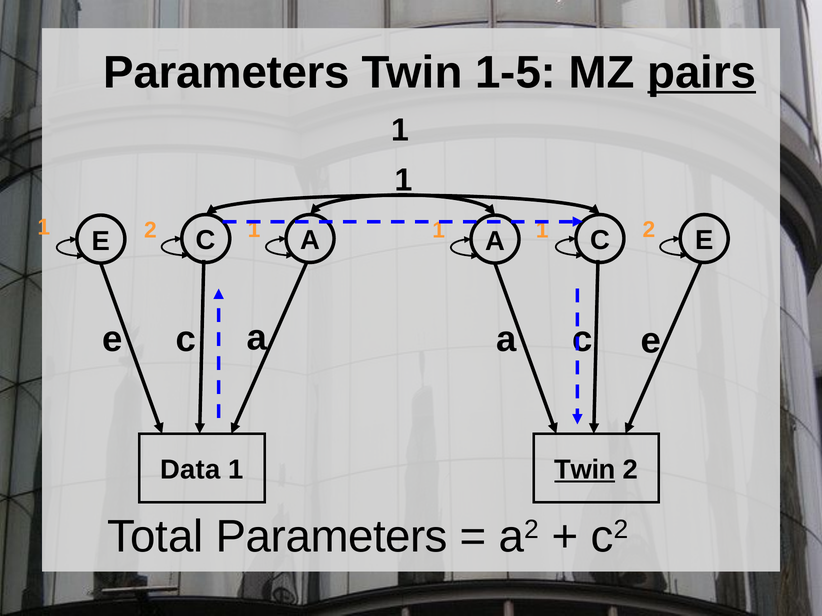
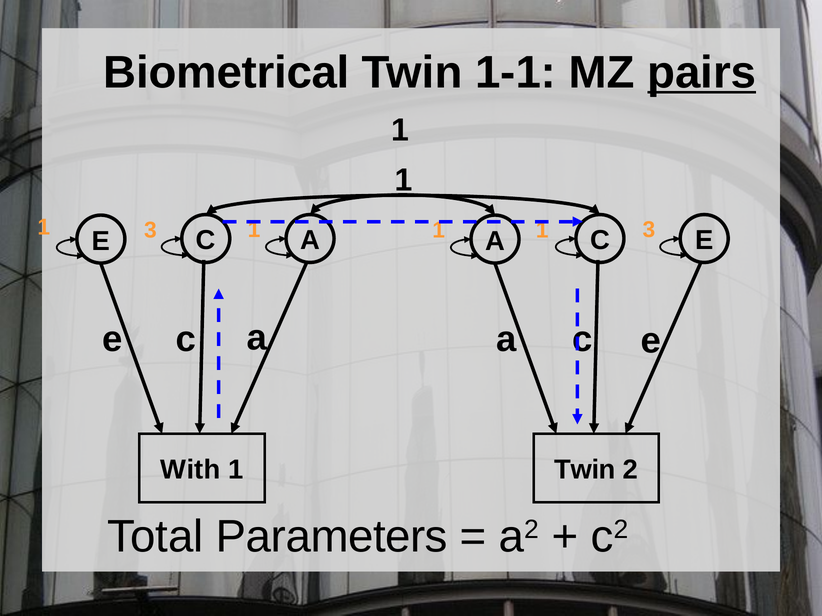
Parameters at (227, 73): Parameters -> Biometrical
1-5: 1-5 -> 1-1
2 at (150, 230): 2 -> 3
2 at (649, 230): 2 -> 3
Data: Data -> With
Twin at (585, 470) underline: present -> none
